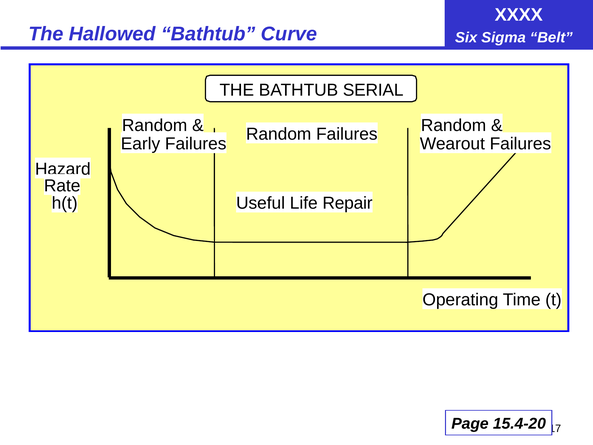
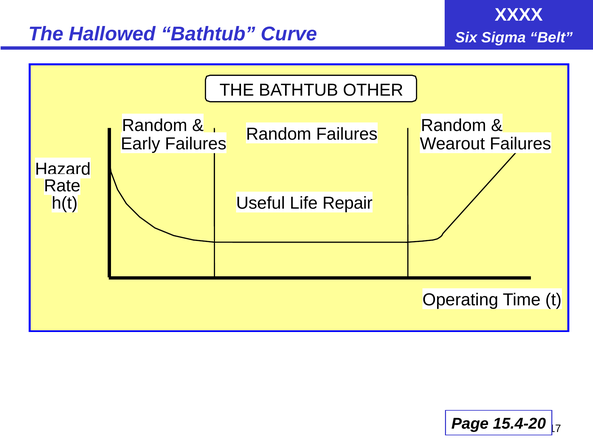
SERIAL: SERIAL -> OTHER
